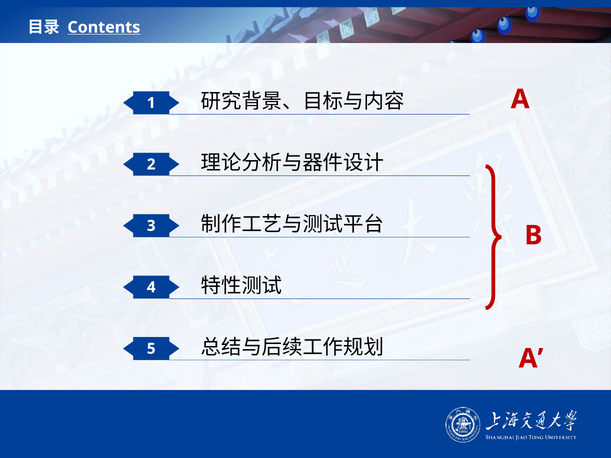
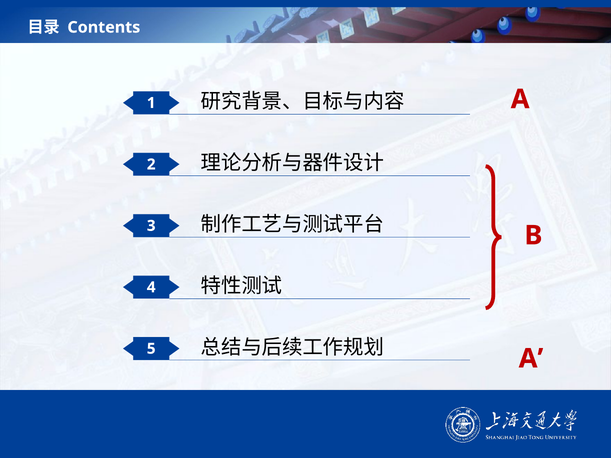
Contents underline: present -> none
